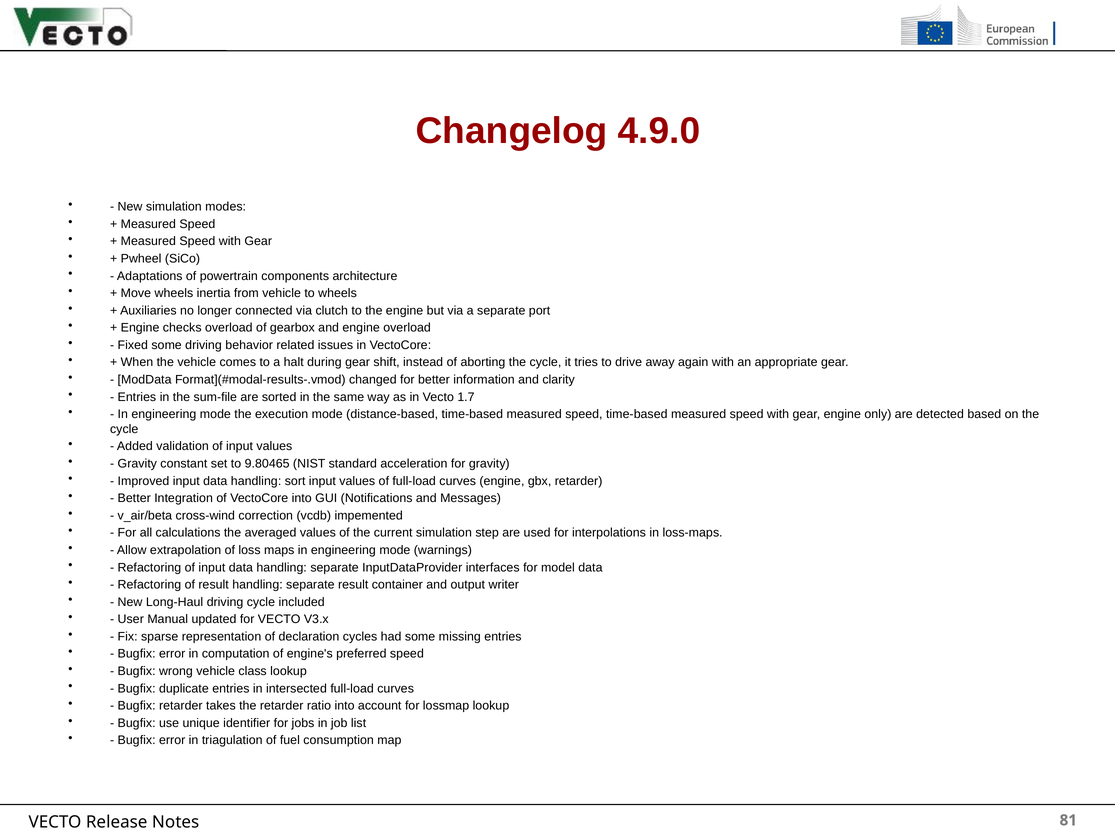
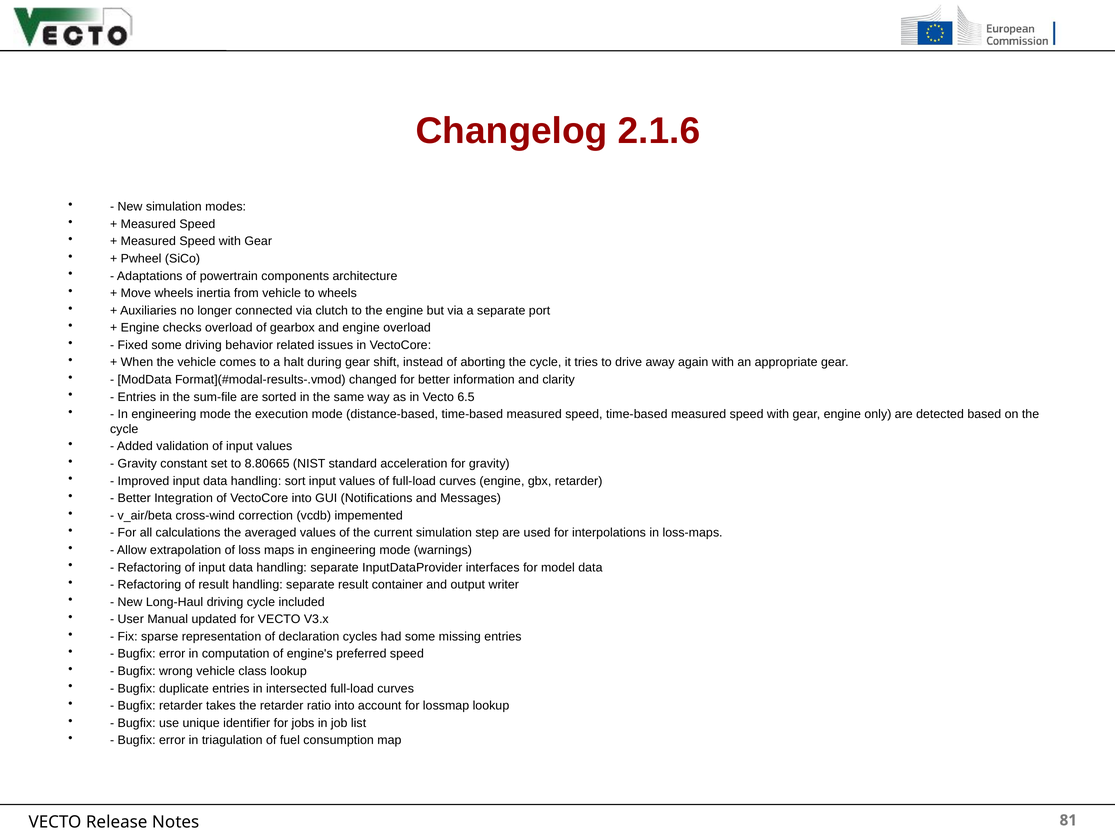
4.9.0: 4.9.0 -> 2.1.6
1.7: 1.7 -> 6.5
9.80465: 9.80465 -> 8.80665
